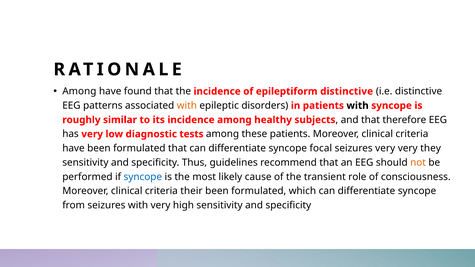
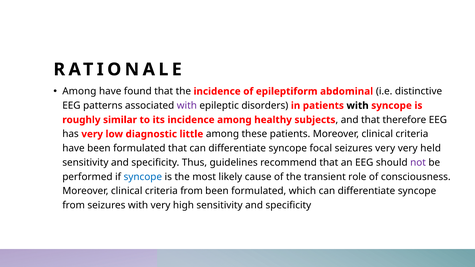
epileptiform distinctive: distinctive -> abdominal
with at (187, 106) colour: orange -> purple
tests: tests -> little
they: they -> held
not colour: orange -> purple
criteria their: their -> from
